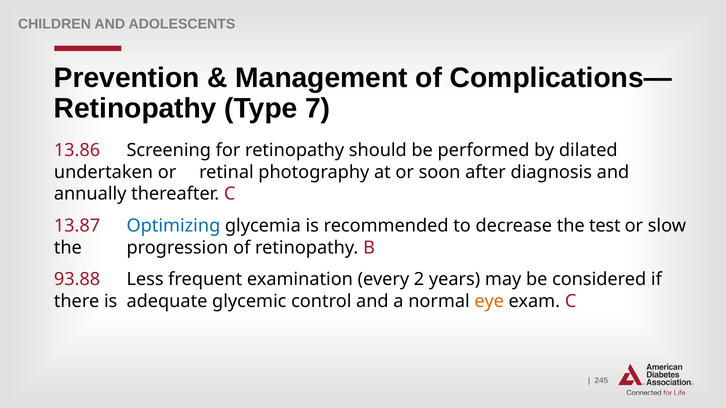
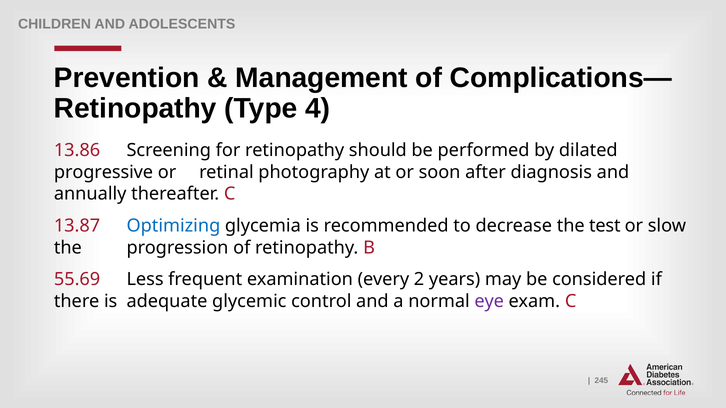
7: 7 -> 4
undertaken: undertaken -> progressive
93.88: 93.88 -> 55.69
eye colour: orange -> purple
